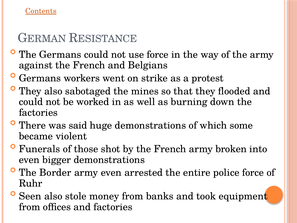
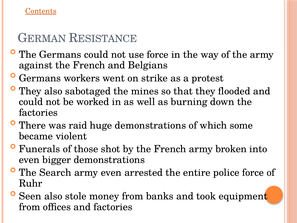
said: said -> raid
Border: Border -> Search
